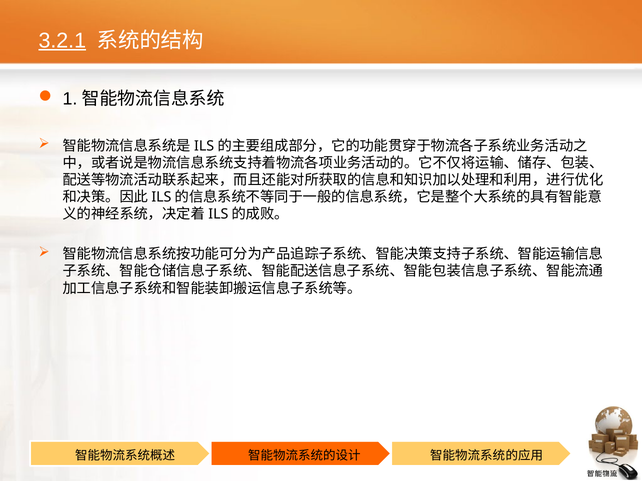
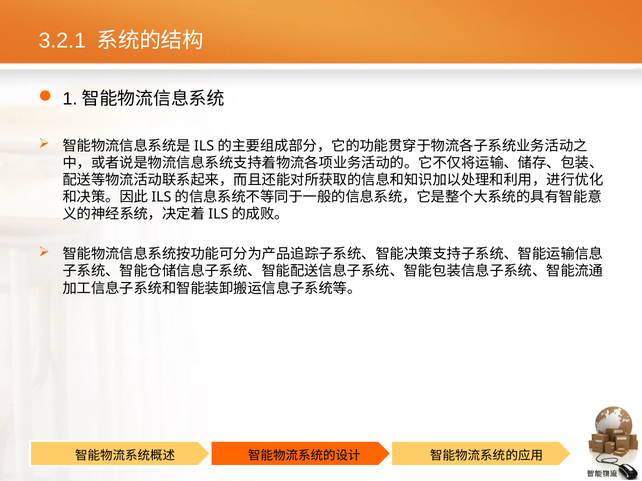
3.2.1 underline: present -> none
